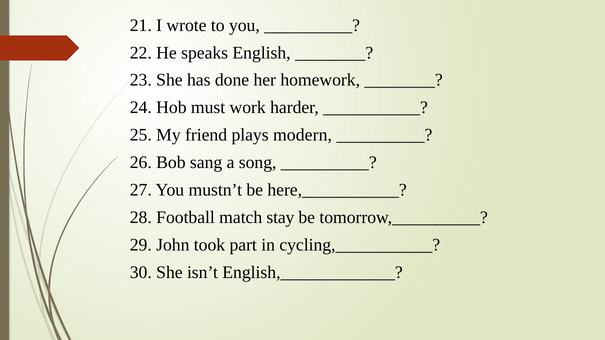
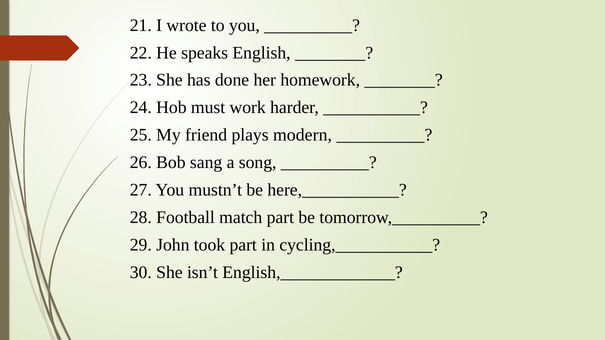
match stay: stay -> part
